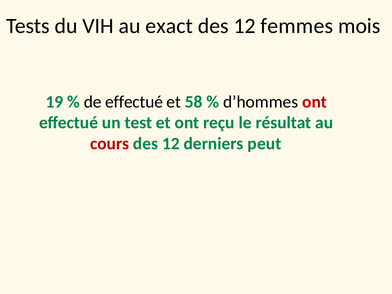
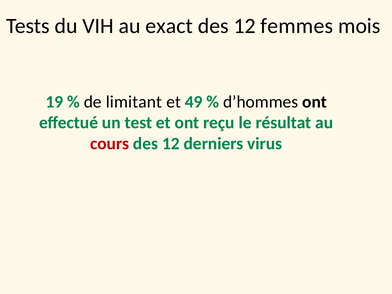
de effectué: effectué -> limitant
58: 58 -> 49
ont at (315, 102) colour: red -> black
peut: peut -> virus
